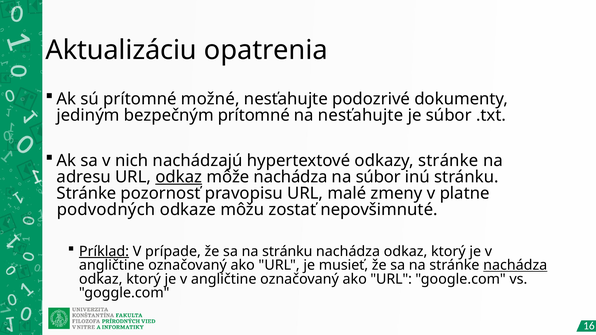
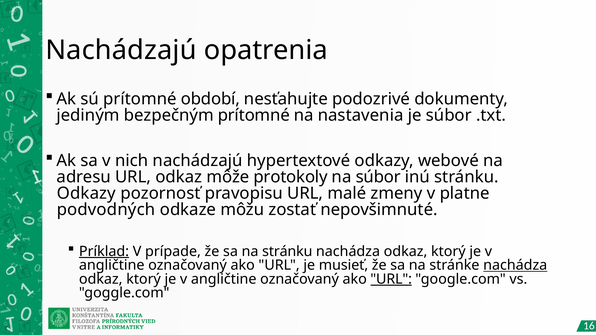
Aktualizáciu at (121, 50): Aktualizáciu -> Nachádzajú
možné: možné -> období
na nesťahujte: nesťahujte -> nastavenia
odkazy stránke: stránke -> webové
odkaz at (179, 177) underline: present -> none
môže nachádza: nachádza -> protokoly
Stránke at (86, 194): Stránke -> Odkazy
URL at (391, 279) underline: none -> present
